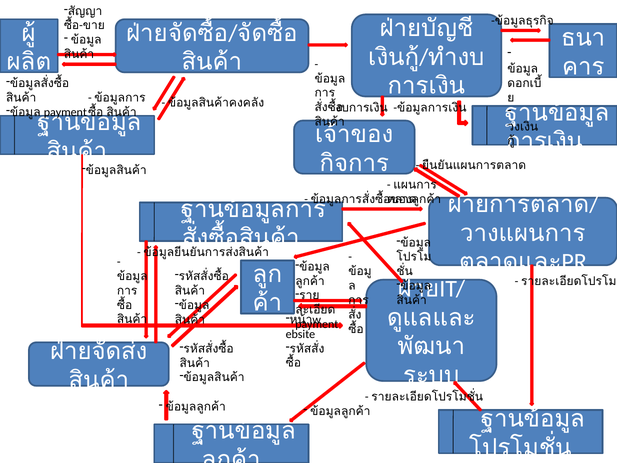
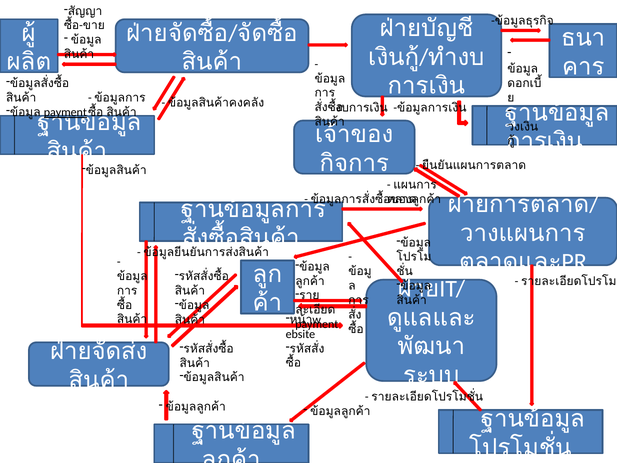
payment at (65, 112) underline: none -> present
